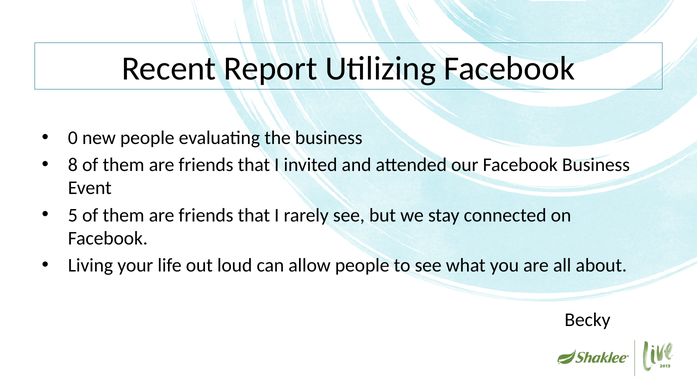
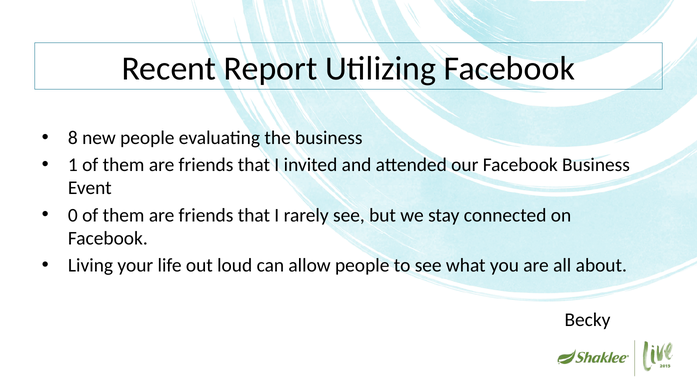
0: 0 -> 8
8: 8 -> 1
5: 5 -> 0
